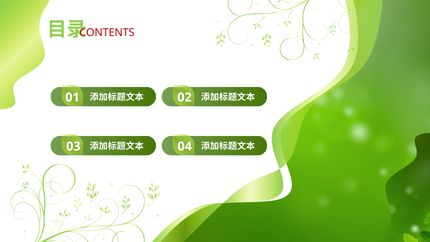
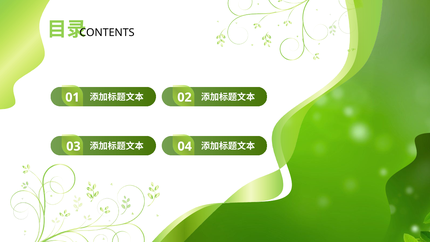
CONTENTS colour: red -> black
